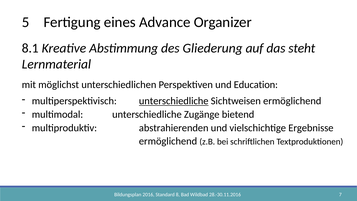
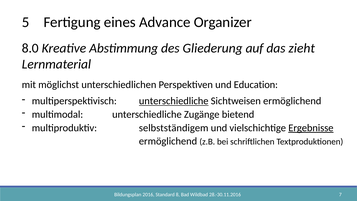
8.1: 8.1 -> 8.0
steht: steht -> zieht
abstrahierenden: abstrahierenden -> selbstständigem
Ergebnisse underline: none -> present
